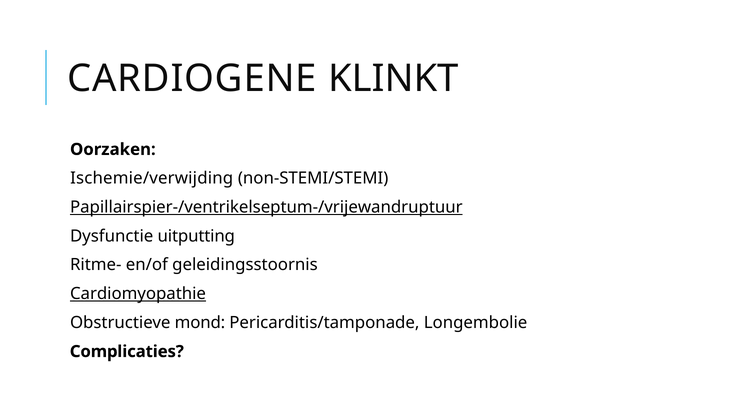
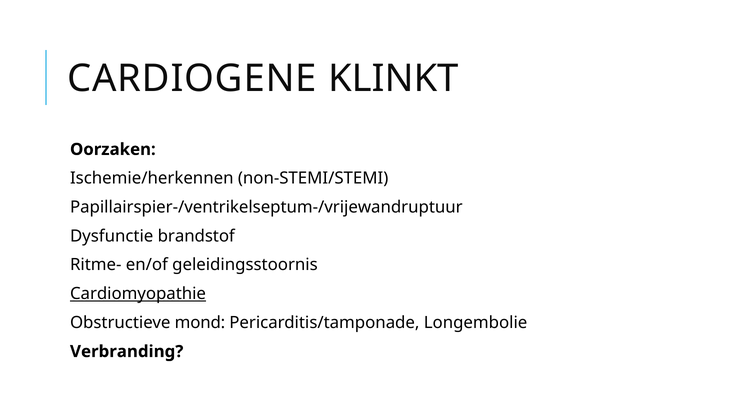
Ischemie/verwijding: Ischemie/verwijding -> Ischemie/herkennen
Papillairspier-/ventrikelseptum-/vrijewandruptuur underline: present -> none
uitputting: uitputting -> brandstof
Complicaties: Complicaties -> Verbranding
